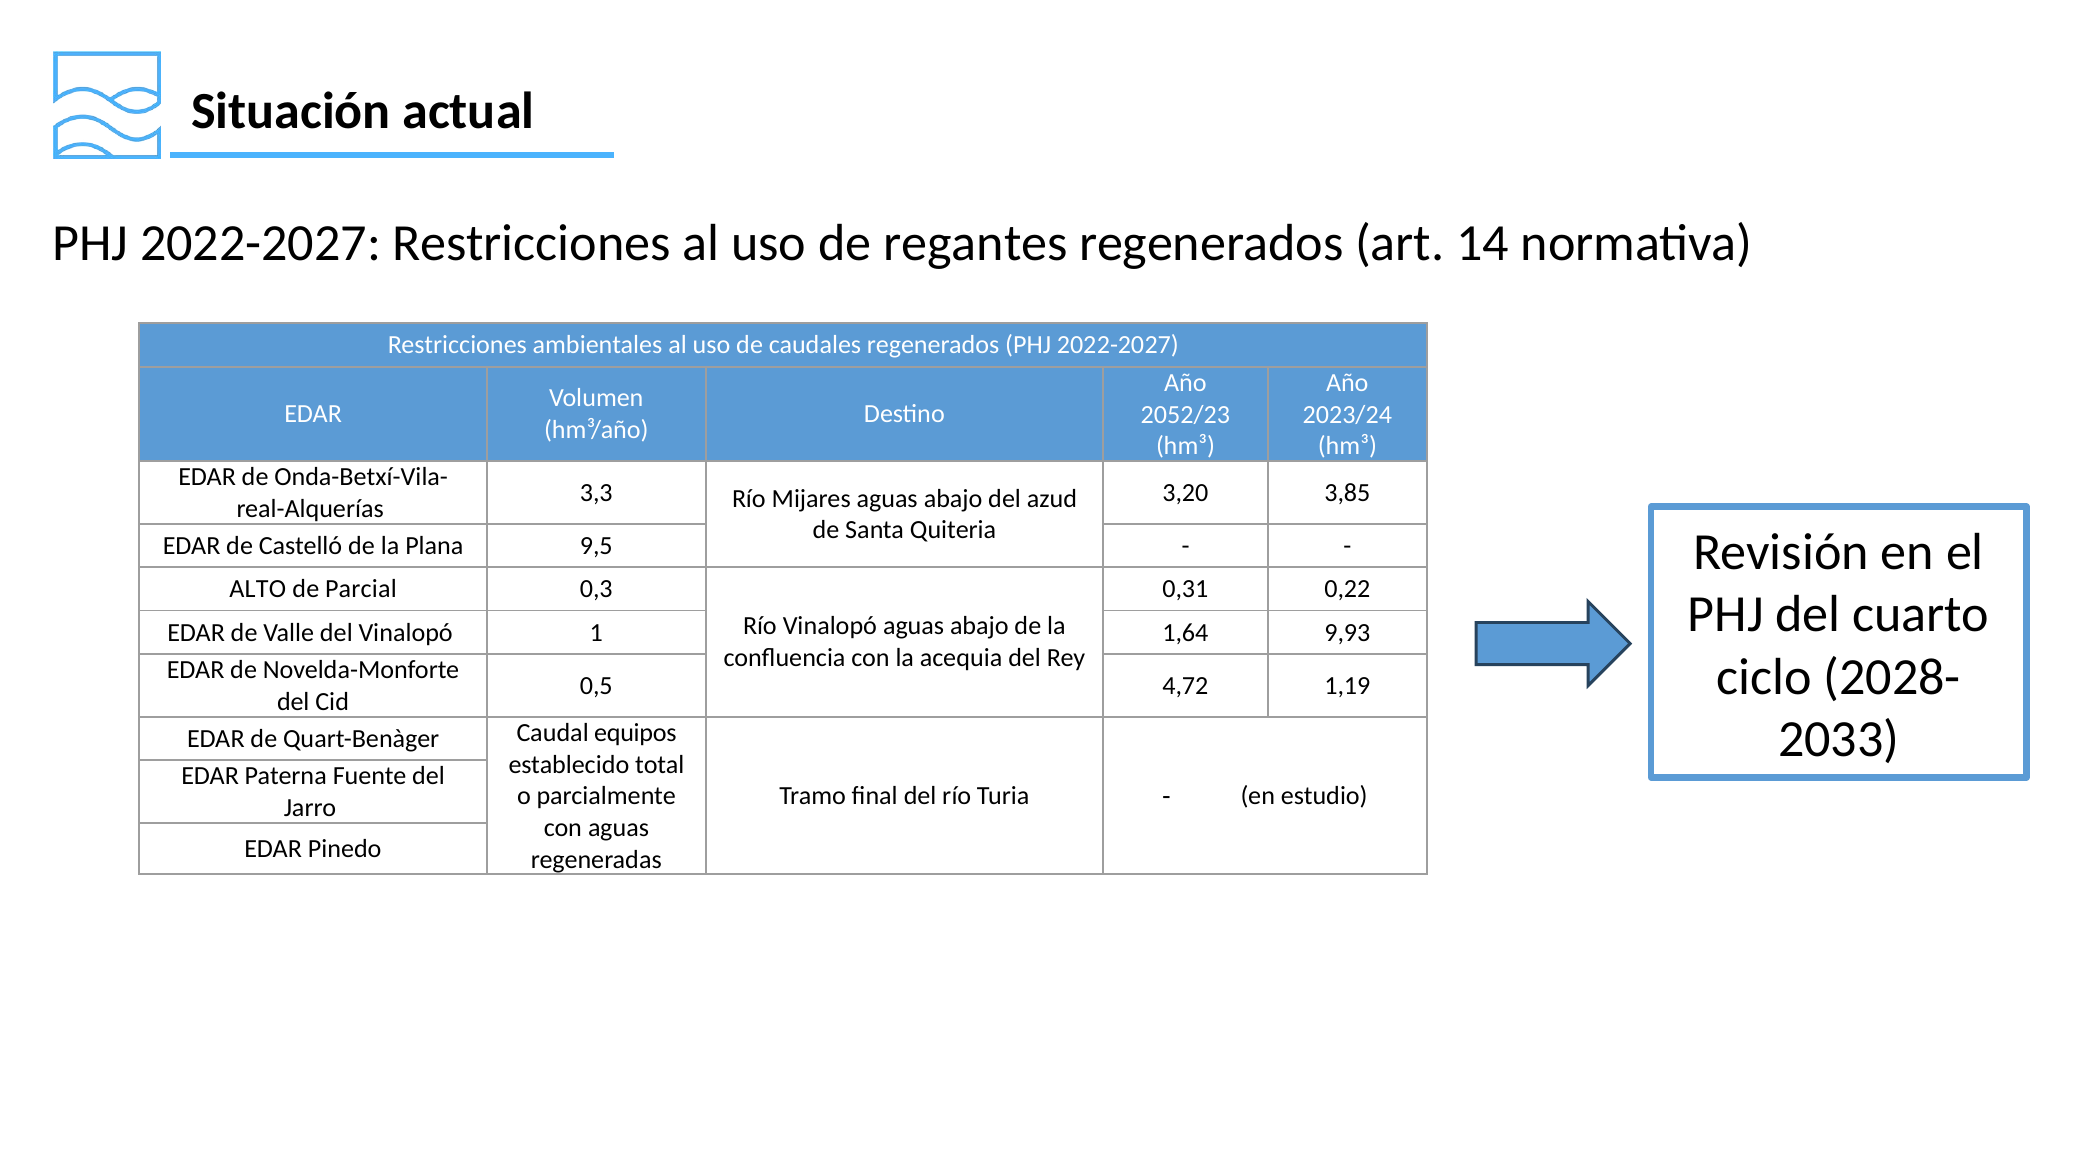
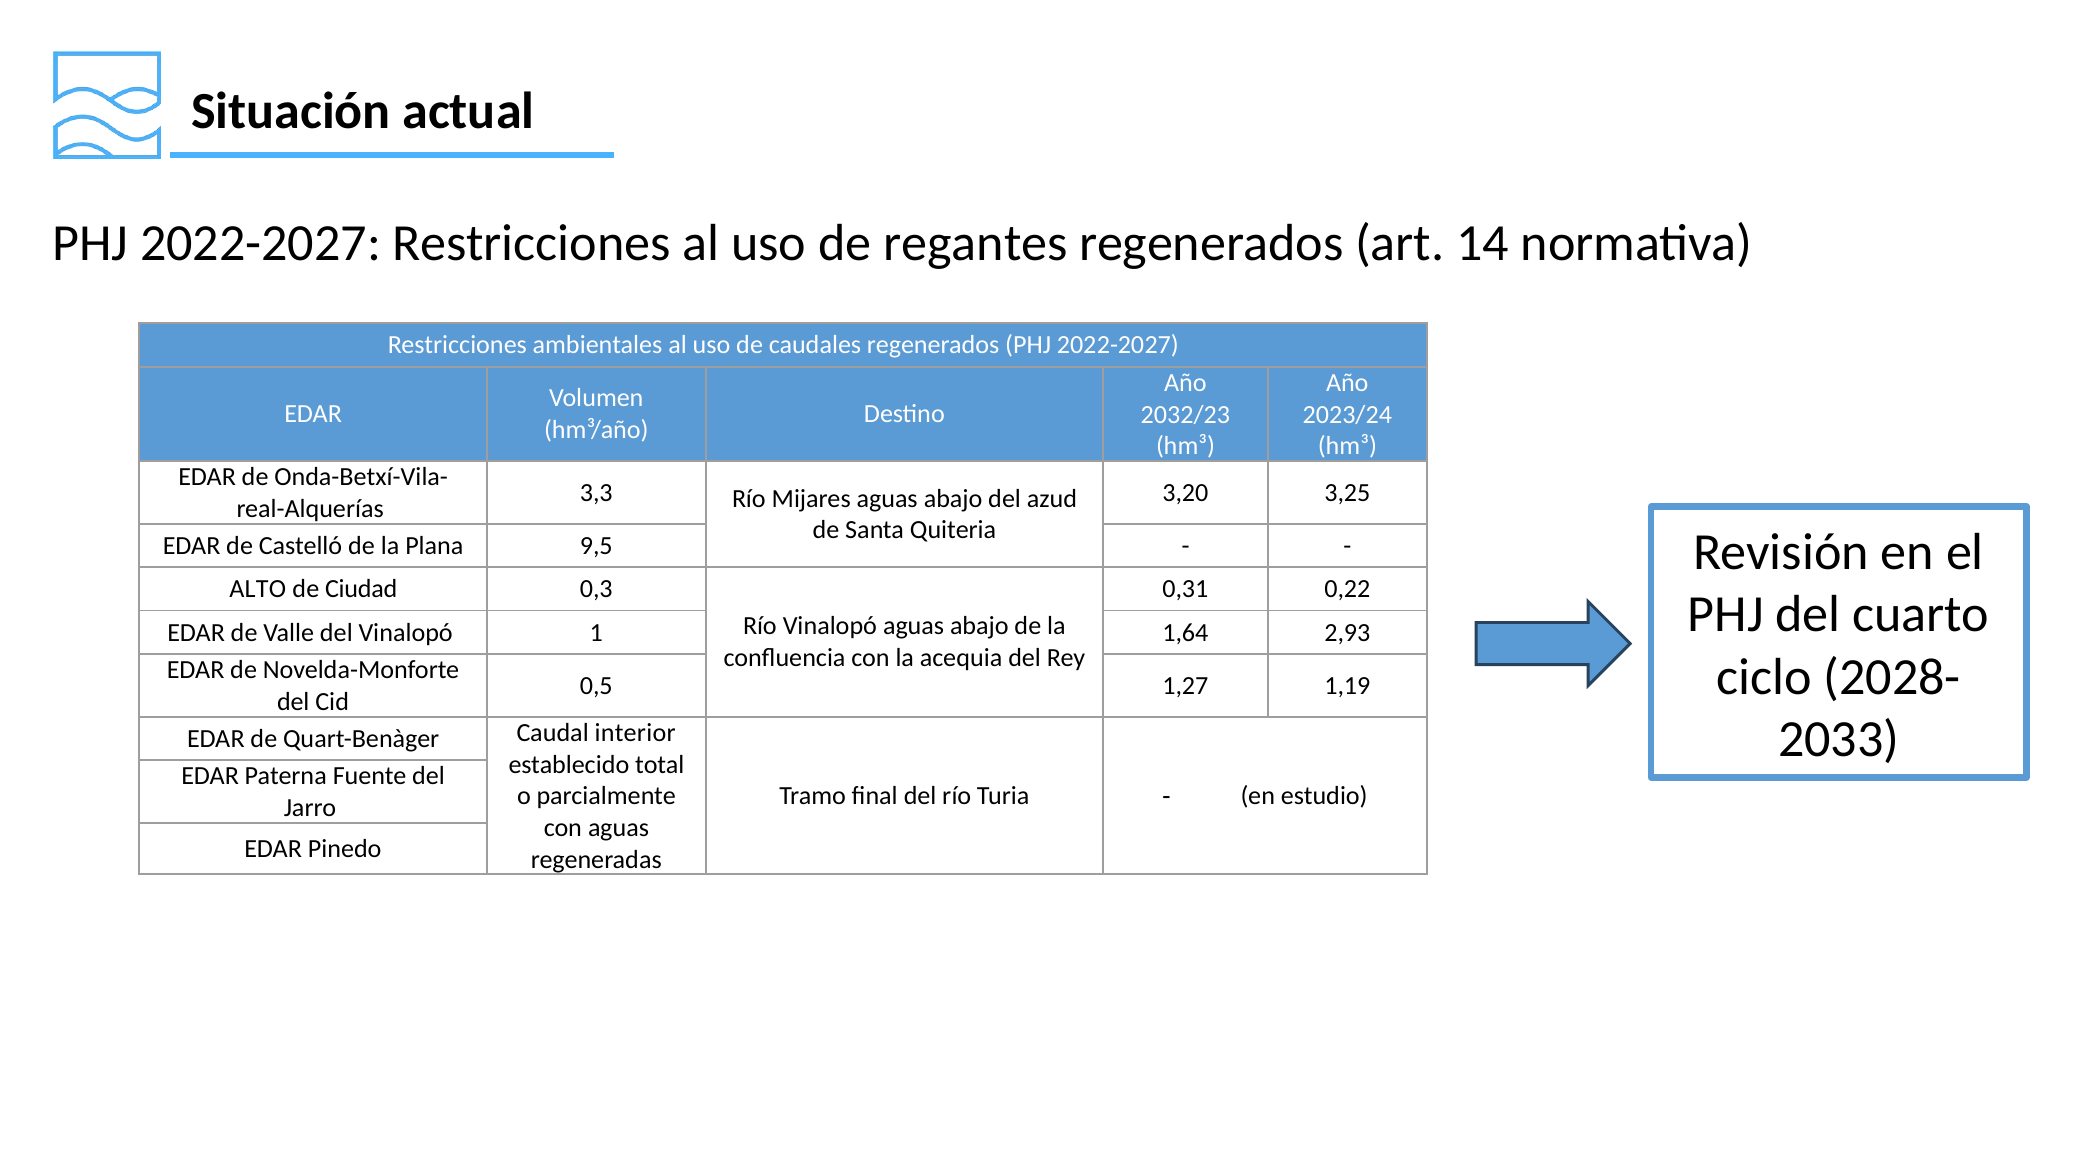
2052/23: 2052/23 -> 2032/23
3,85: 3,85 -> 3,25
Parcial: Parcial -> Ciudad
9,93: 9,93 -> 2,93
4,72: 4,72 -> 1,27
equipos: equipos -> interior
